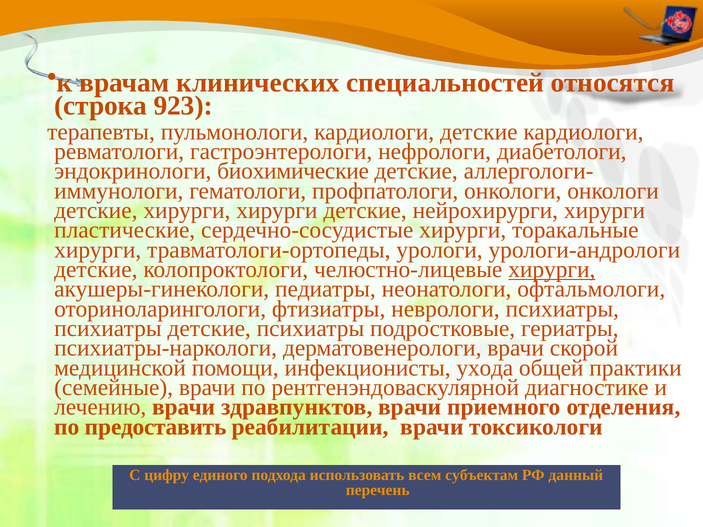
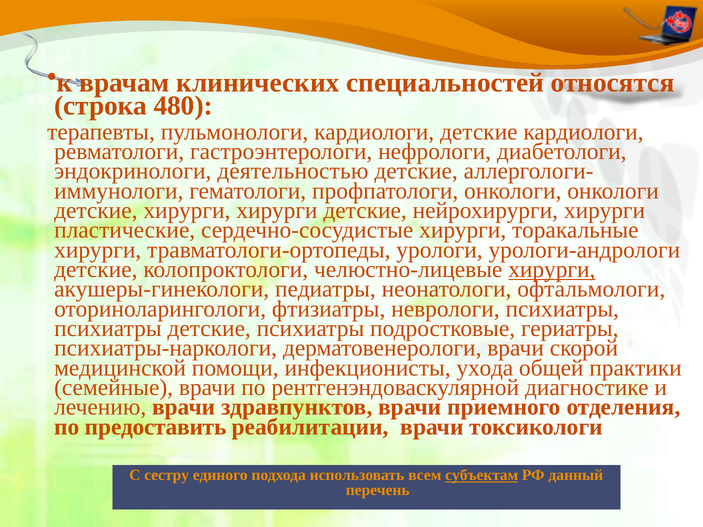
923: 923 -> 480
биохимические: биохимические -> деятельностью
цифру: цифру -> сестру
субъектам underline: none -> present
